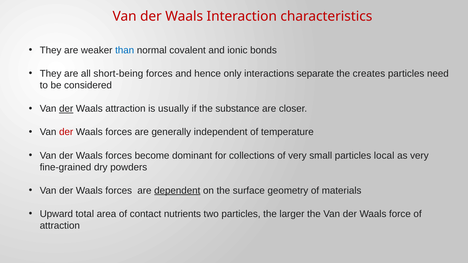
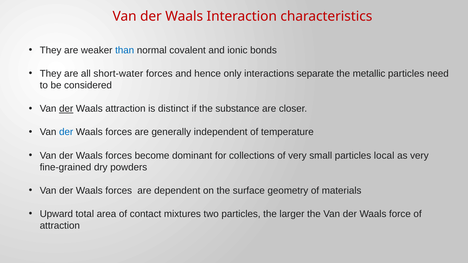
short-being: short-being -> short-water
creates: creates -> metallic
usually: usually -> distinct
der at (66, 132) colour: red -> blue
dependent underline: present -> none
nutrients: nutrients -> mixtures
